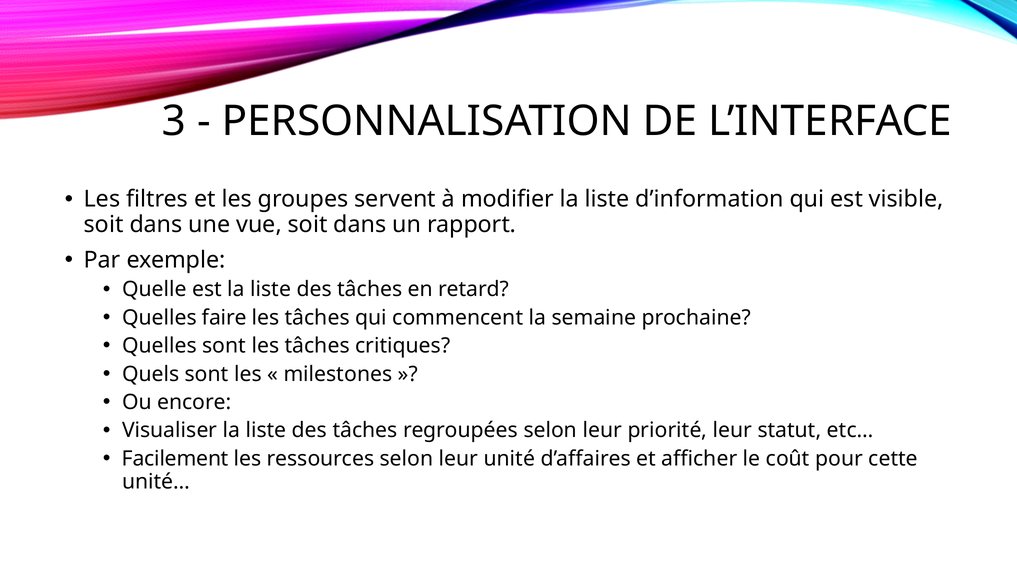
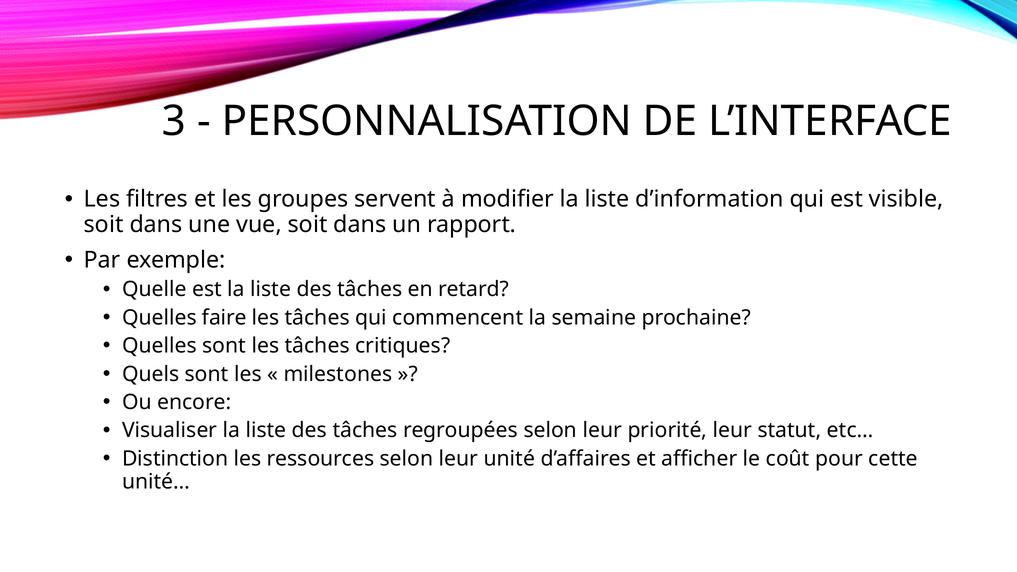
Facilement: Facilement -> Distinction
